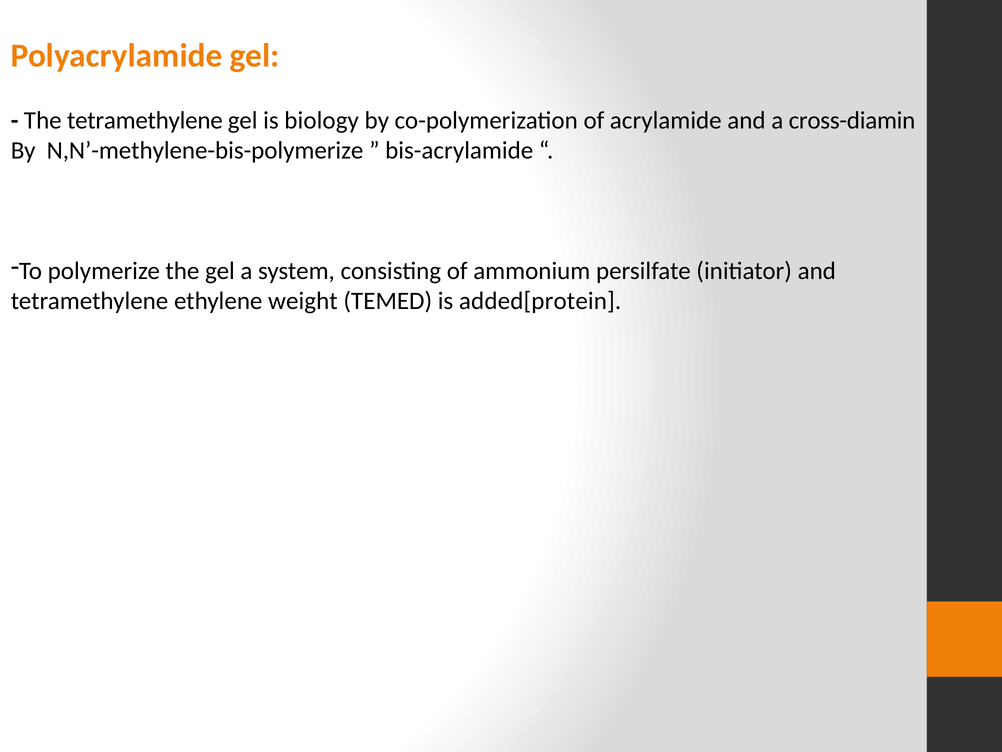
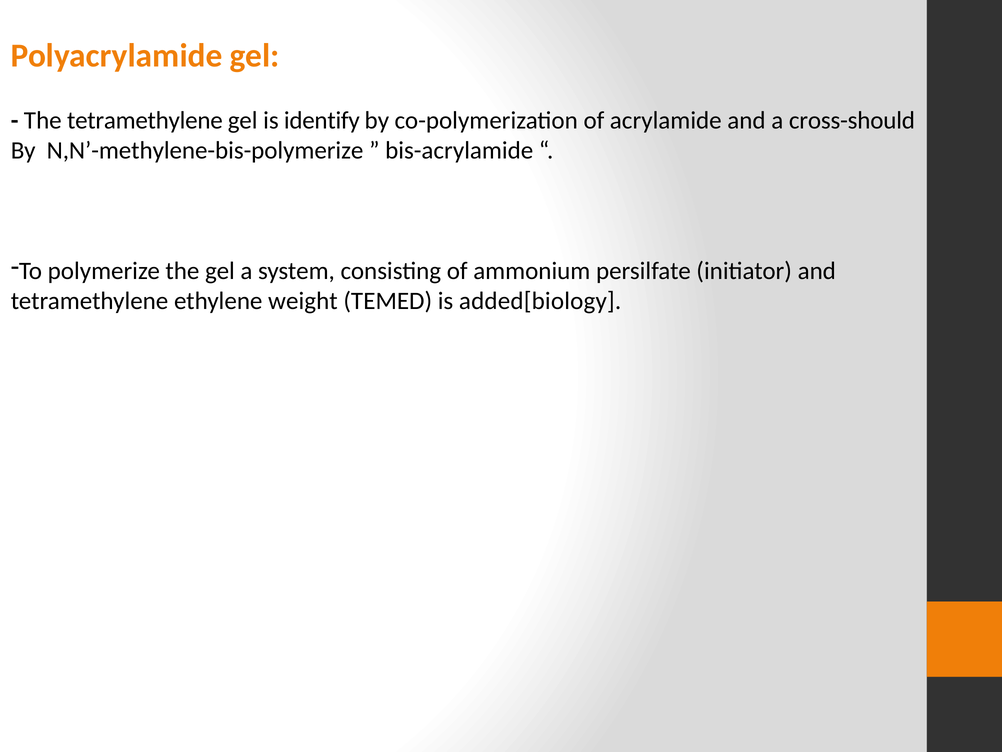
biology: biology -> identify
cross-diamin: cross-diamin -> cross-should
added[protein: added[protein -> added[biology
